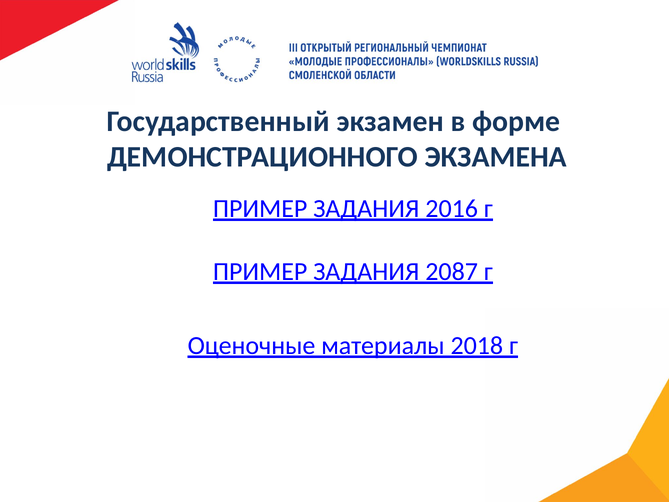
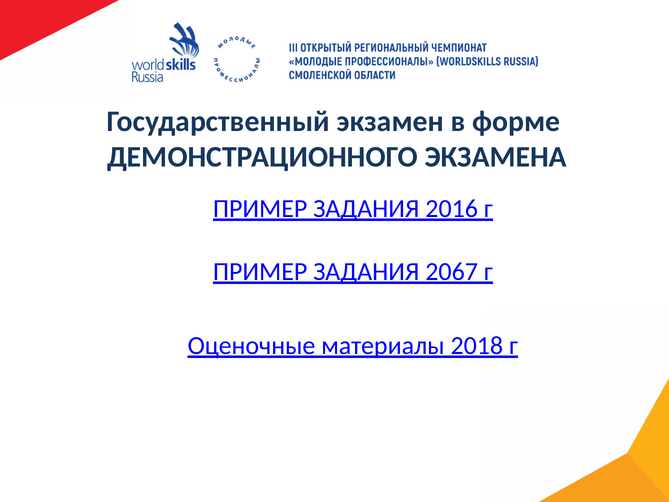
2087: 2087 -> 2067
